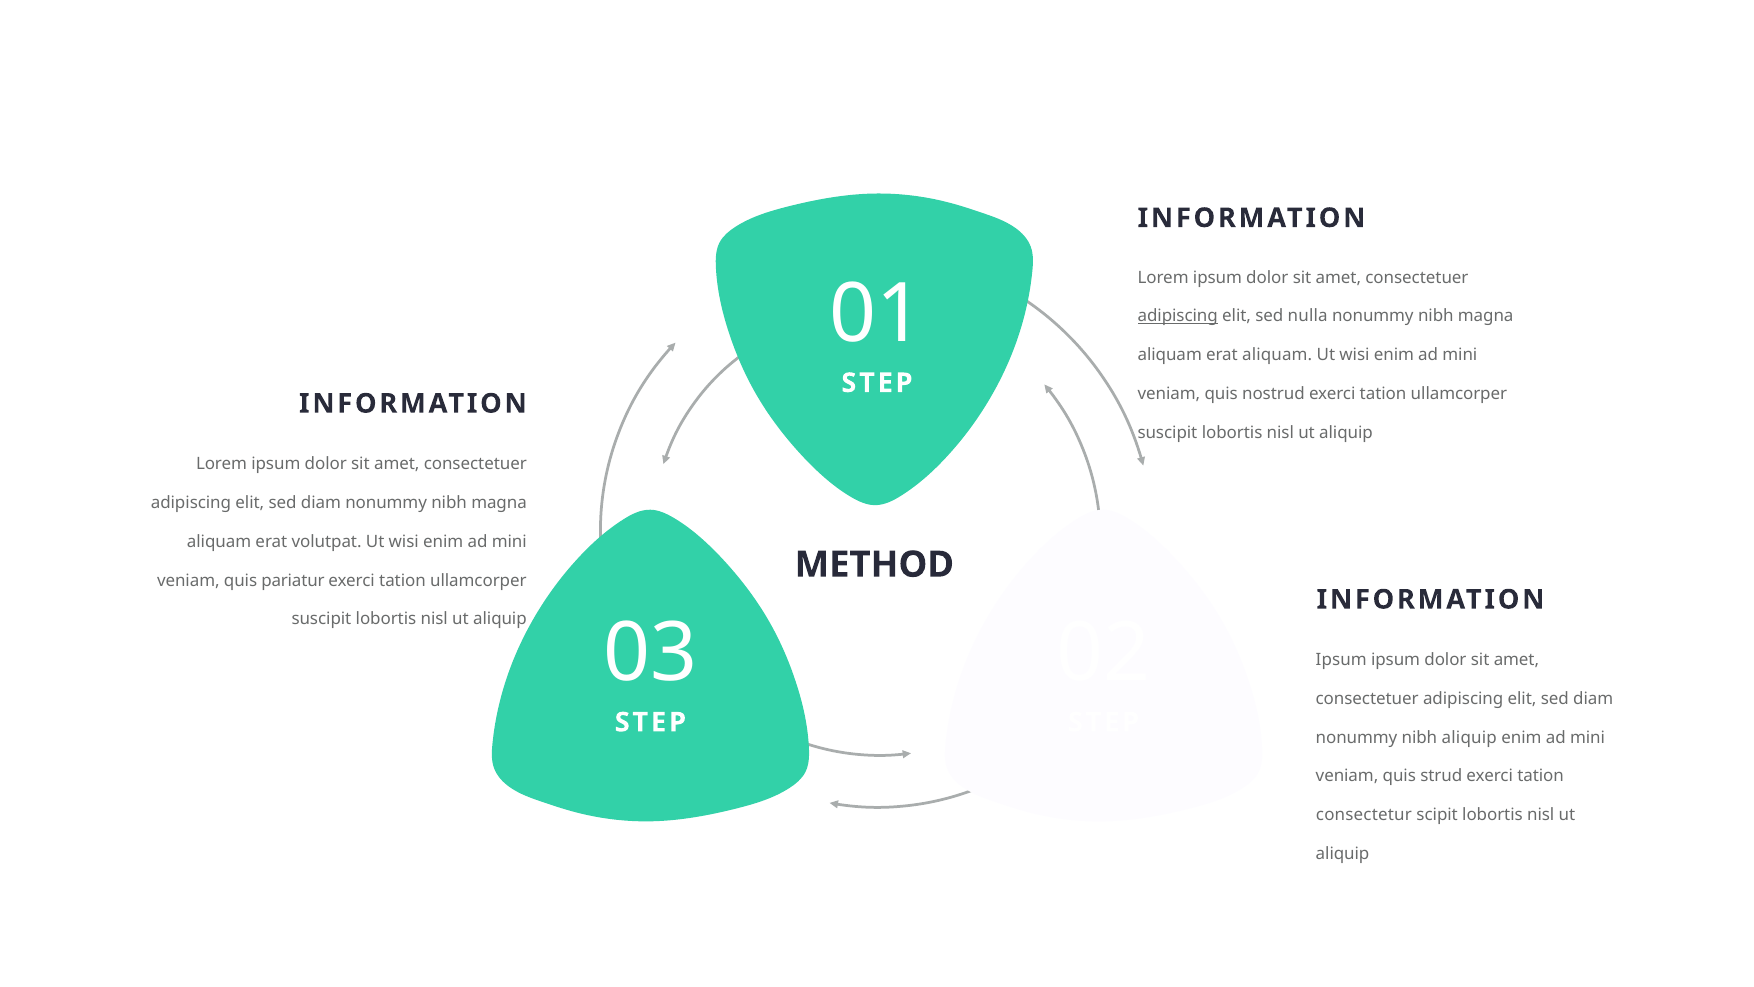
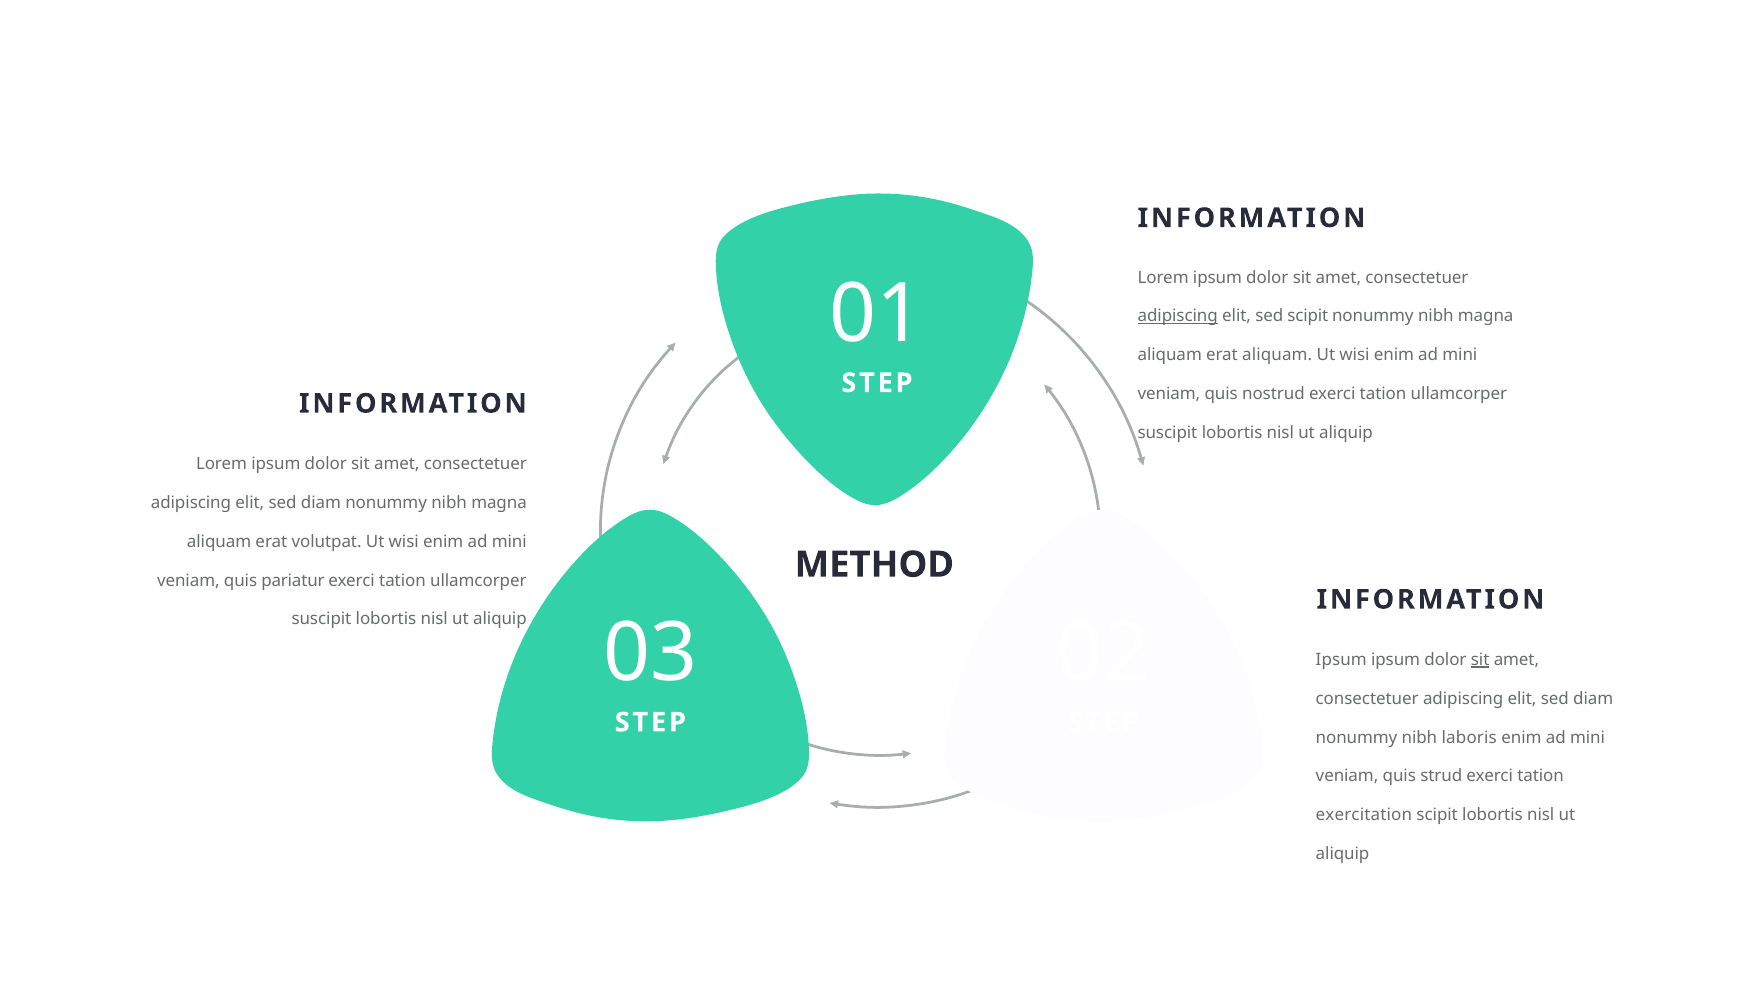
sed nulla: nulla -> scipit
sit at (1480, 659) underline: none -> present
nibh aliquip: aliquip -> laboris
consectetur: consectetur -> exercitation
